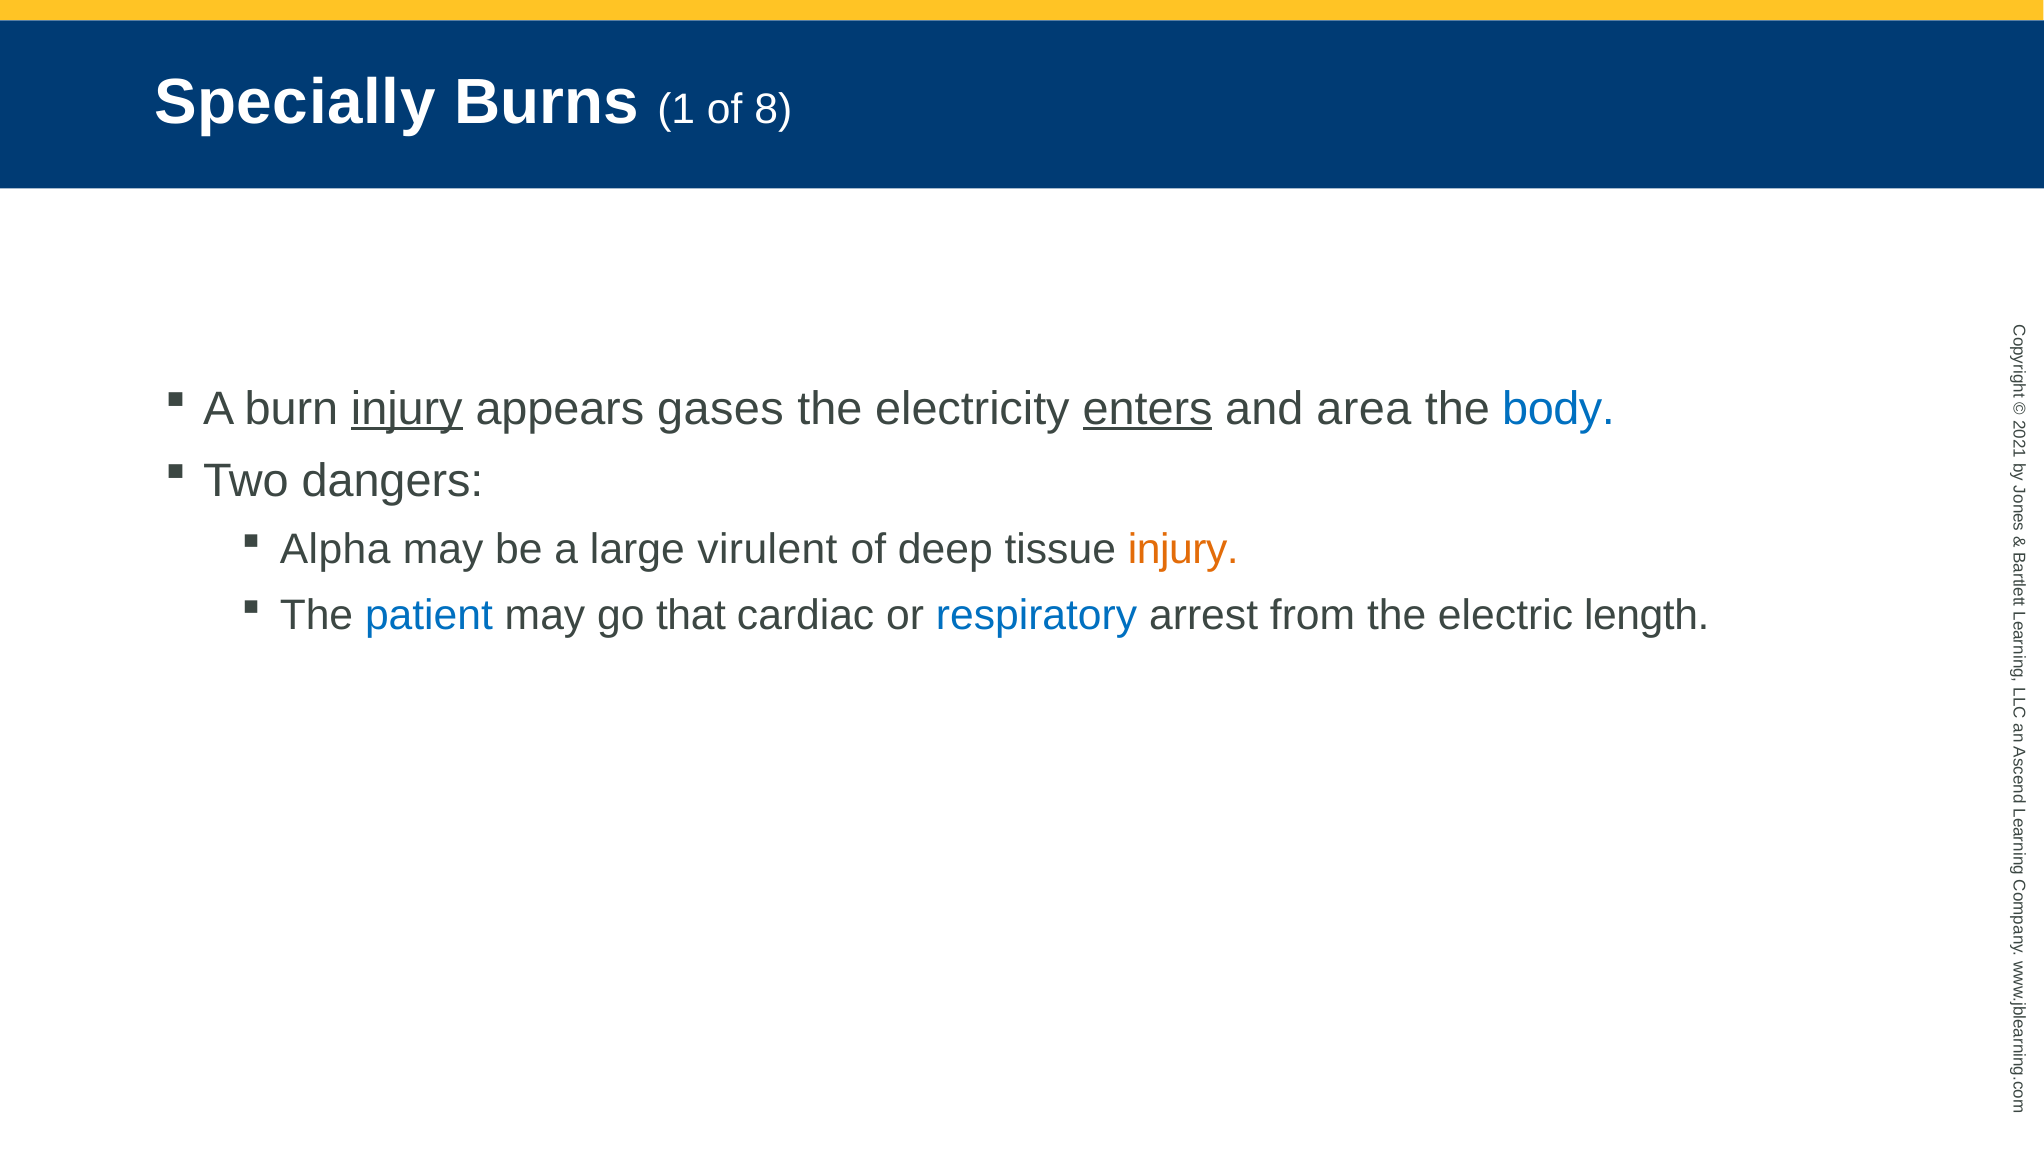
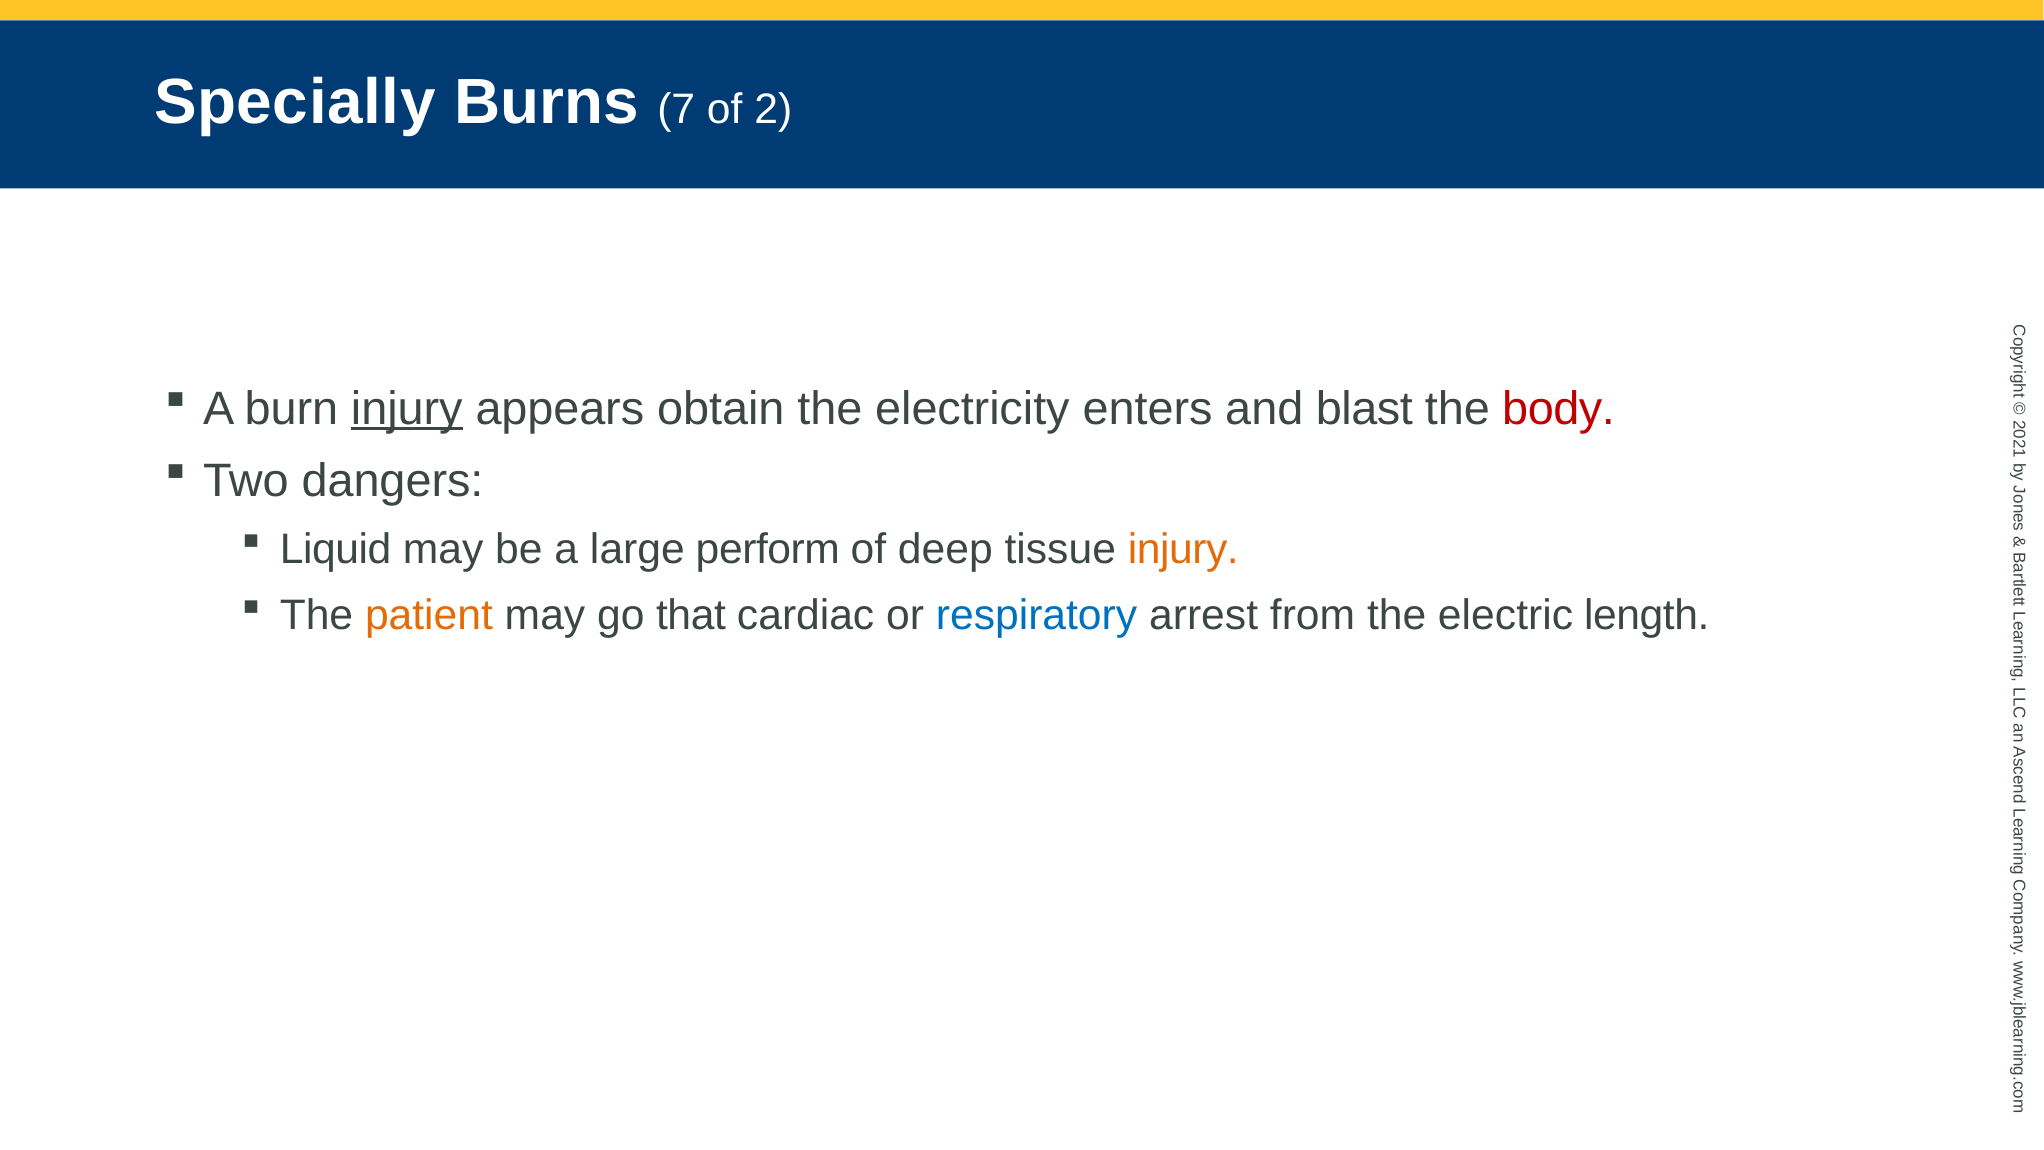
Burns 1: 1 -> 7
of 8: 8 -> 2
gases: gases -> obtain
enters underline: present -> none
area: area -> blast
body colour: blue -> red
Alpha: Alpha -> Liquid
virulent: virulent -> perform
patient colour: blue -> orange
